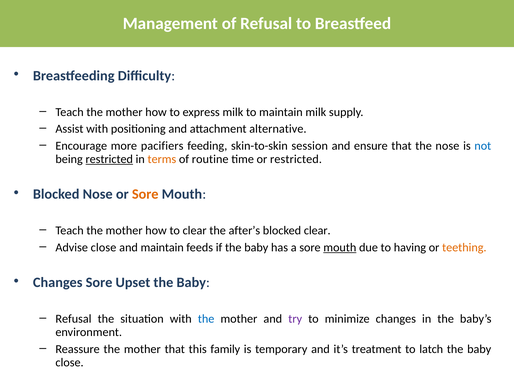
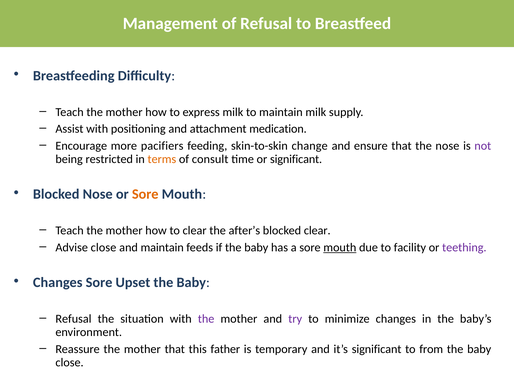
alternative: alternative -> medication
session: session -> change
not colour: blue -> purple
restricted at (109, 159) underline: present -> none
routine: routine -> consult
or restricted: restricted -> significant
having: having -> facility
teething colour: orange -> purple
the at (206, 319) colour: blue -> purple
family: family -> father
it’s treatment: treatment -> significant
latch: latch -> from
